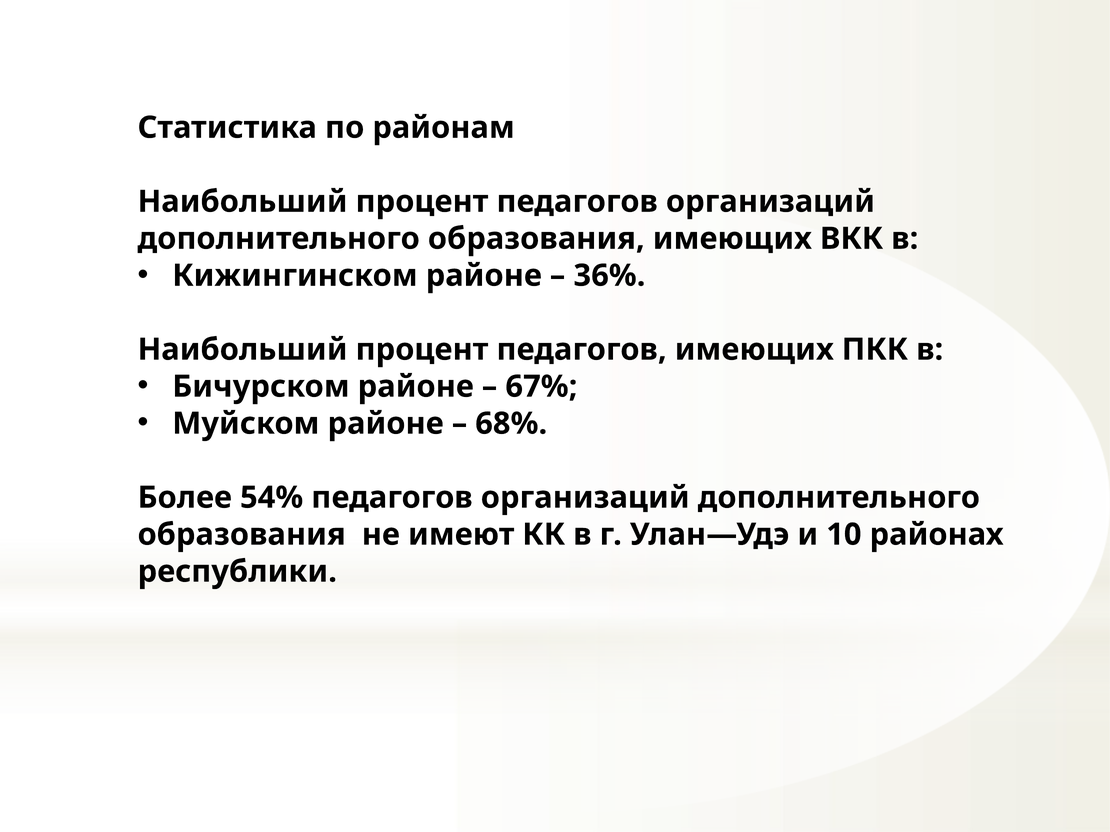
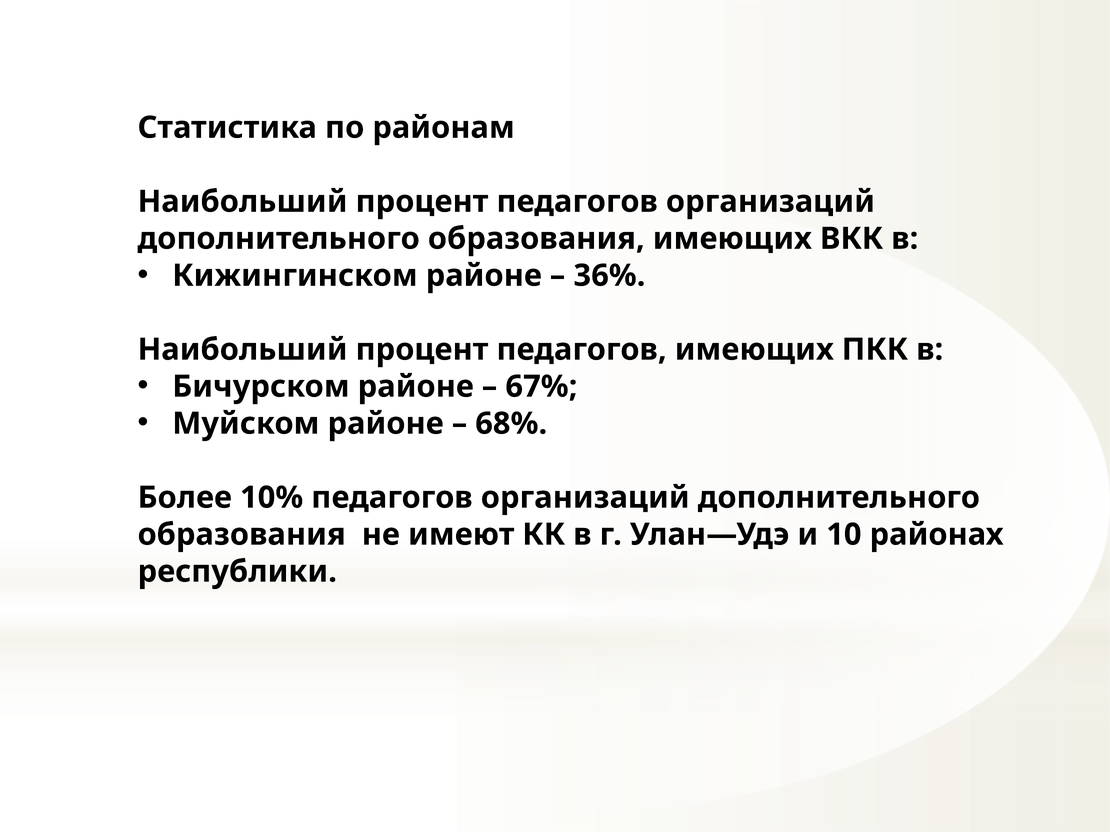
54%: 54% -> 10%
